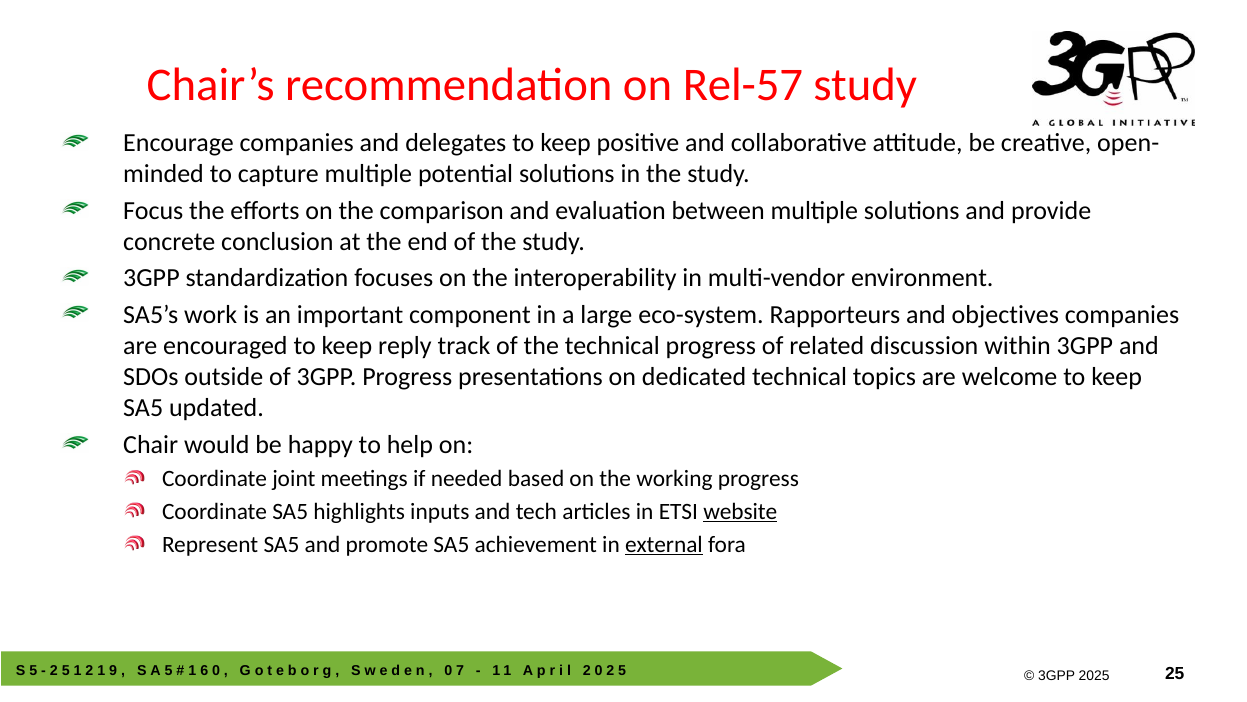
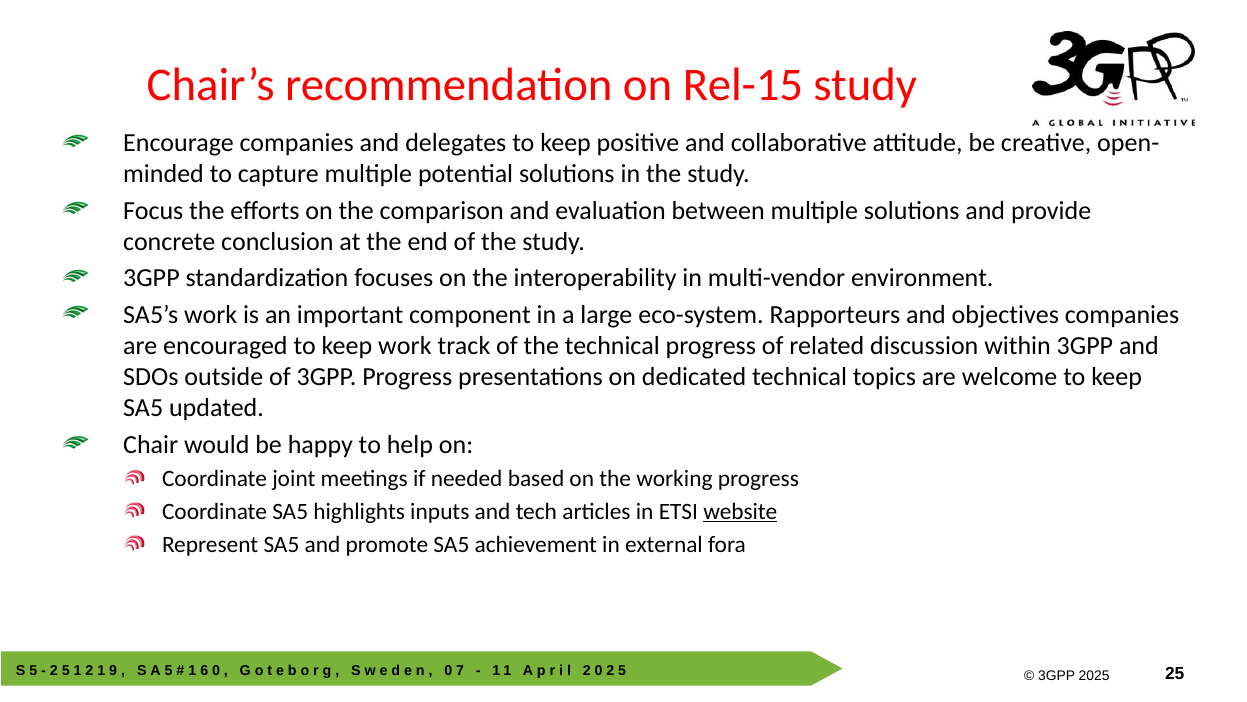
Rel-57: Rel-57 -> Rel-15
keep reply: reply -> work
external underline: present -> none
